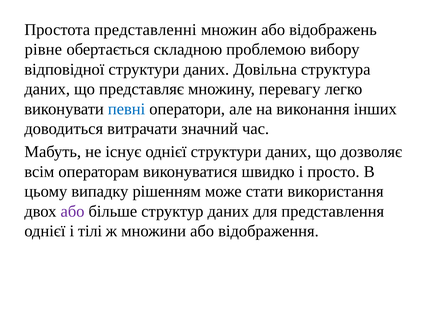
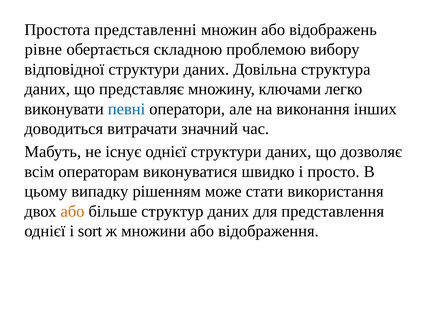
перевагу: перевагу -> ключами
або at (72, 211) colour: purple -> orange
тілі: тілі -> sort
